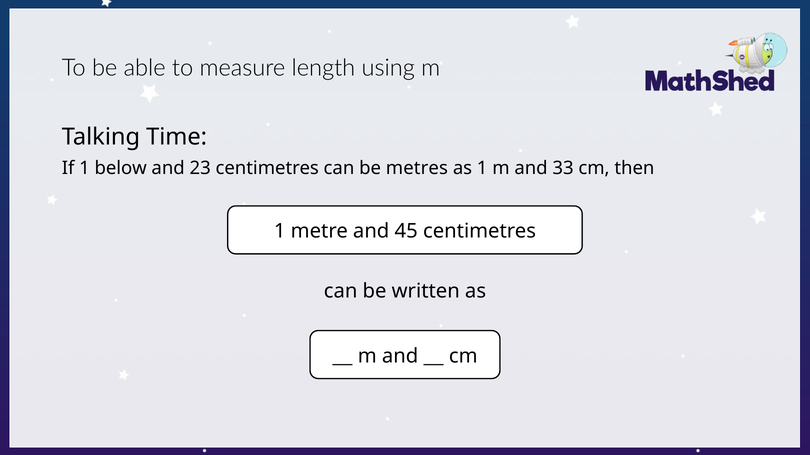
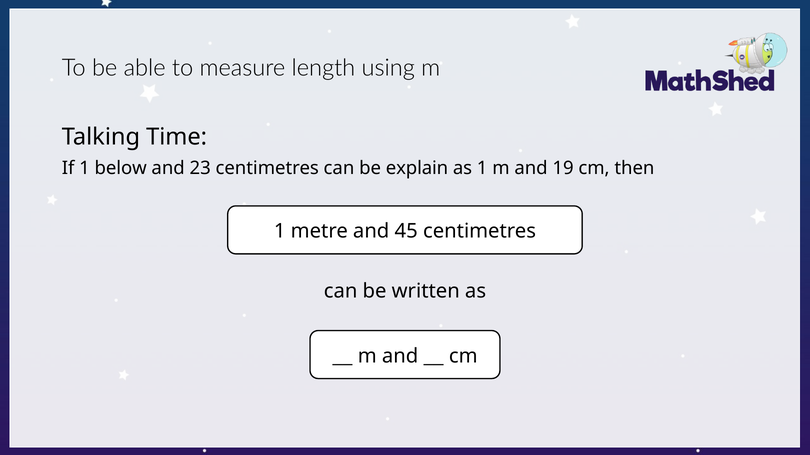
metres: metres -> explain
33: 33 -> 19
